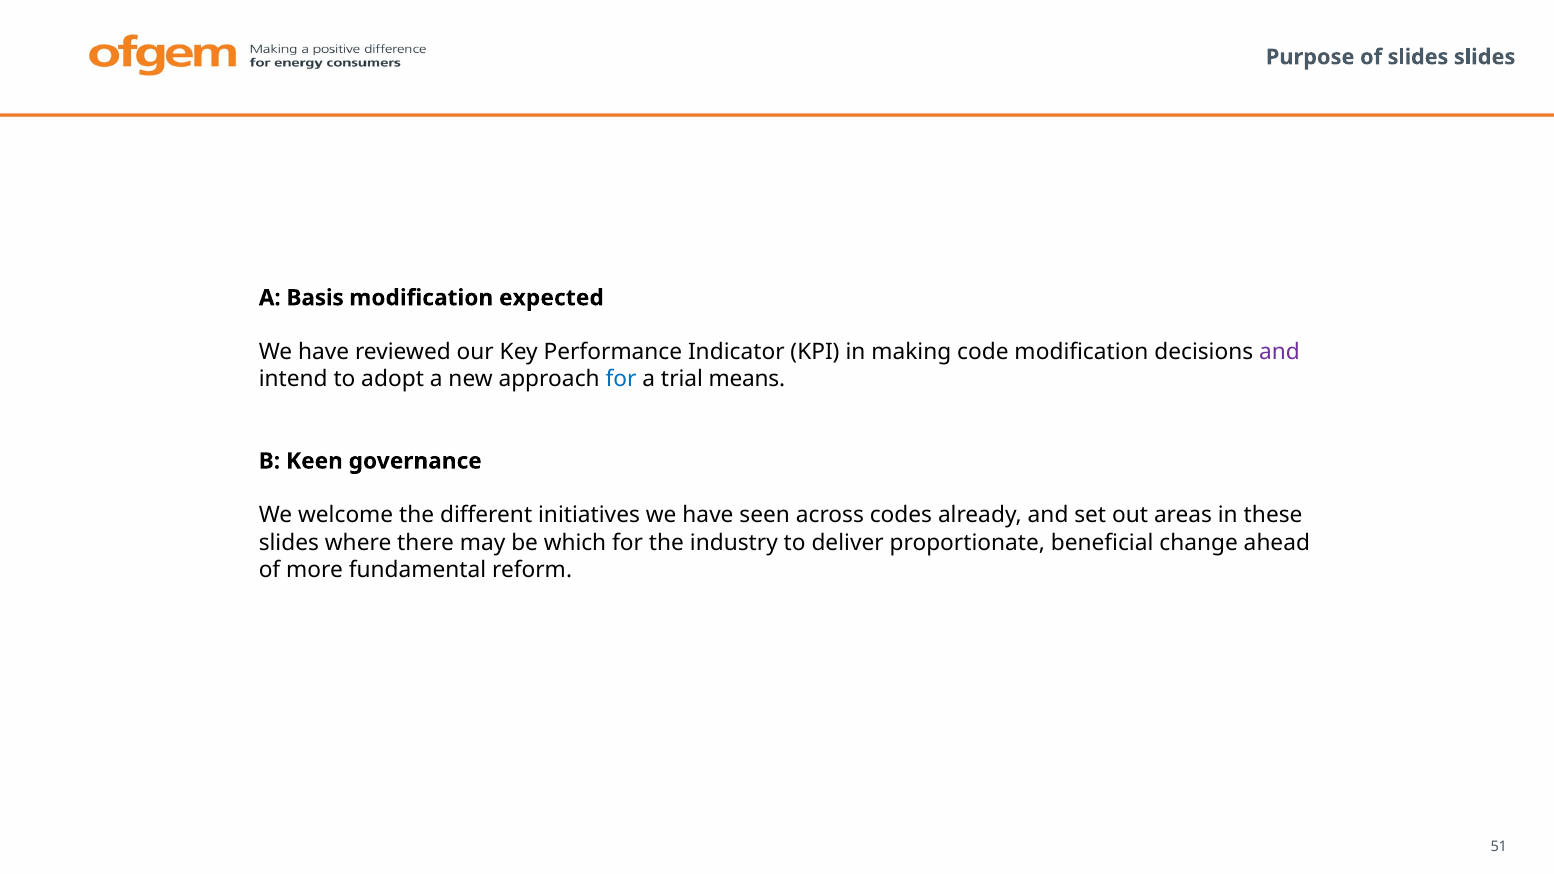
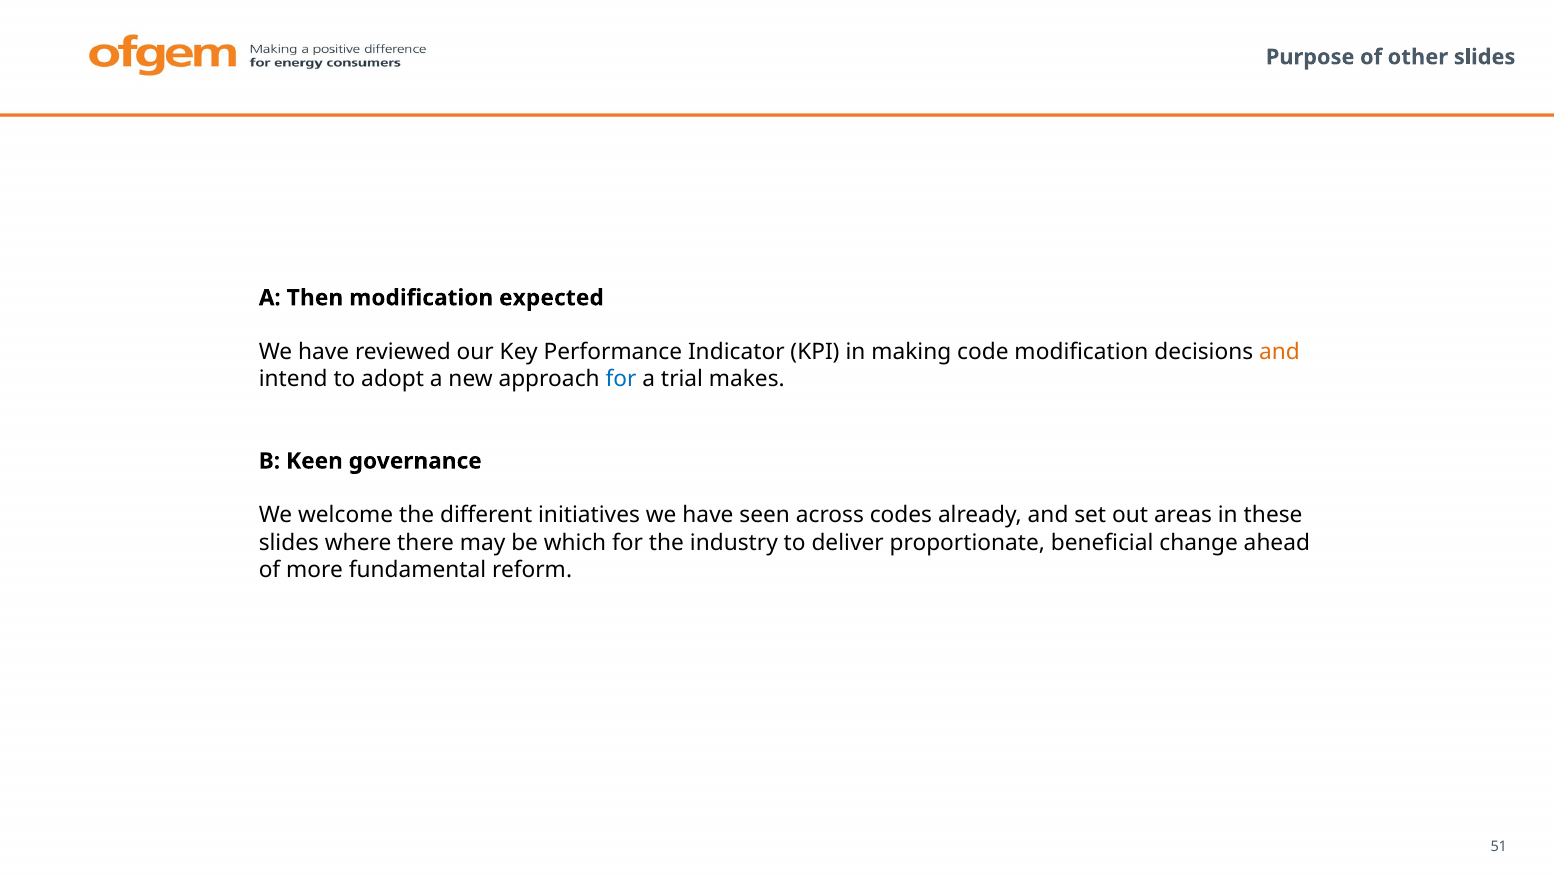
of slides: slides -> other
Basis: Basis -> Then
and at (1280, 352) colour: purple -> orange
means: means -> makes
